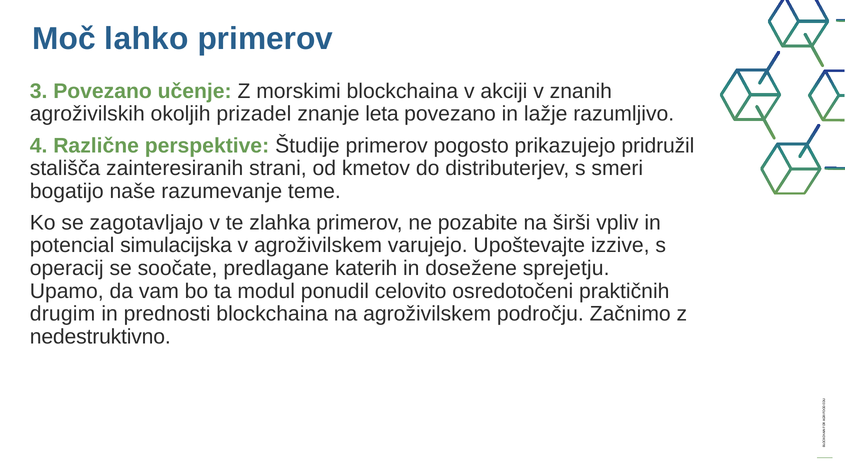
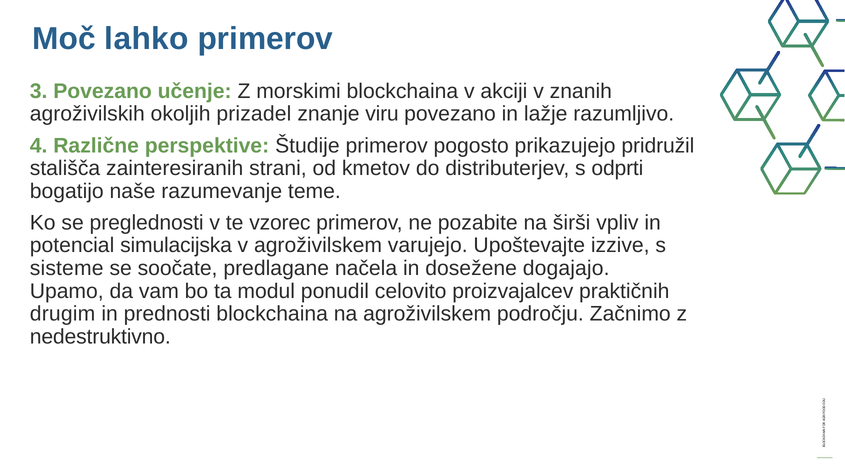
leta: leta -> viru
smeri: smeri -> odprti
zagotavljajo: zagotavljajo -> preglednosti
zlahka: zlahka -> vzorec
operacij: operacij -> sisteme
katerih: katerih -> načela
sprejetju: sprejetju -> dogajajo
osredotočeni: osredotočeni -> proizvajalcev
